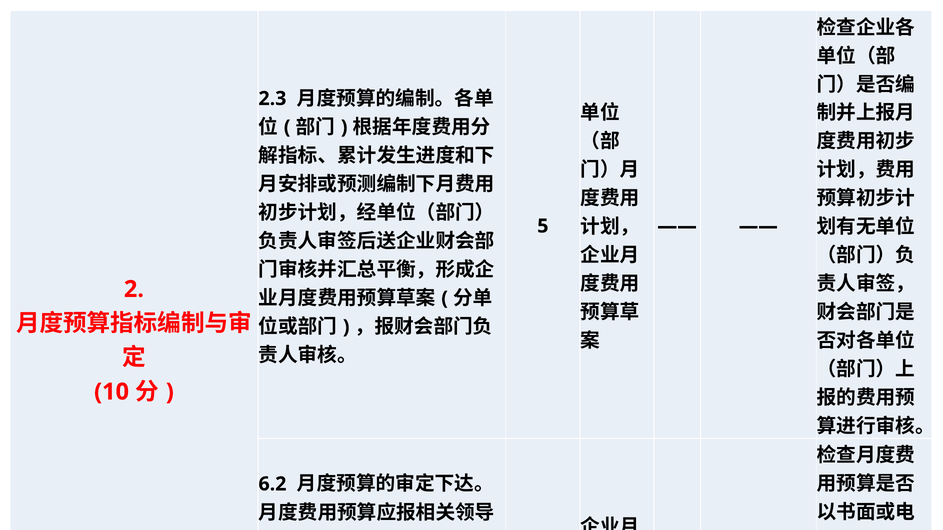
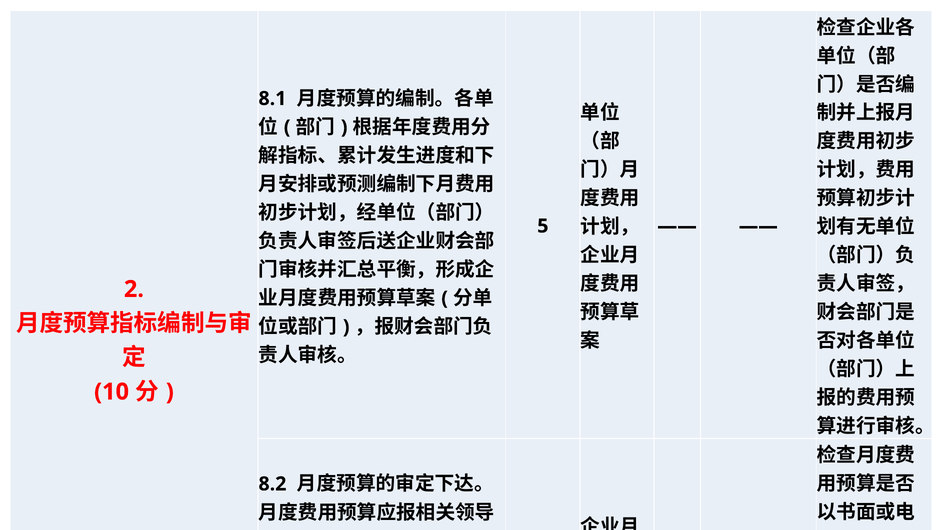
2.3: 2.3 -> 8.1
6.2: 6.2 -> 8.2
